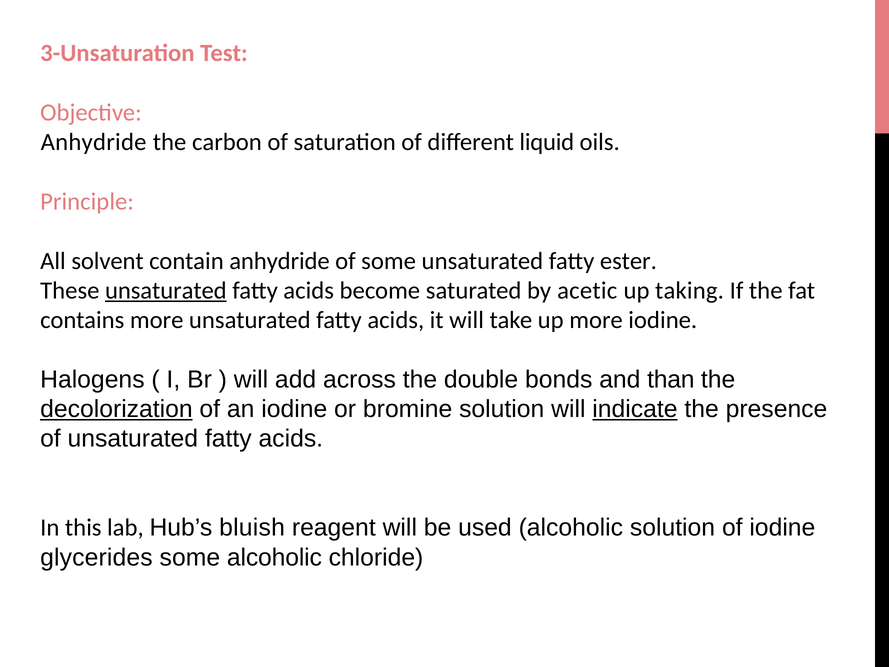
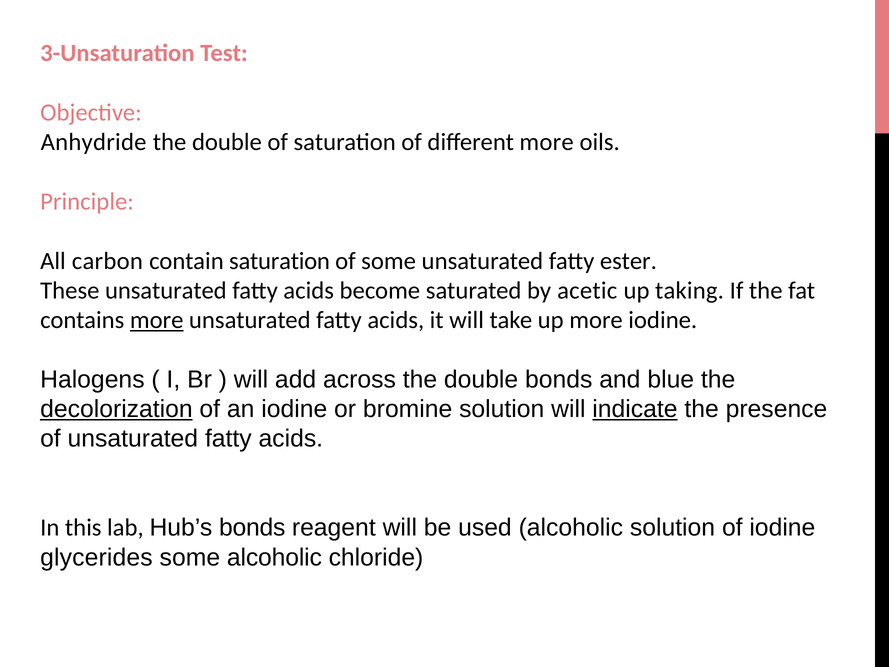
carbon at (227, 142): carbon -> double
different liquid: liquid -> more
solvent: solvent -> carbon
contain anhydride: anhydride -> saturation
unsaturated at (166, 290) underline: present -> none
more at (157, 320) underline: none -> present
than: than -> blue
Hub’s bluish: bluish -> bonds
